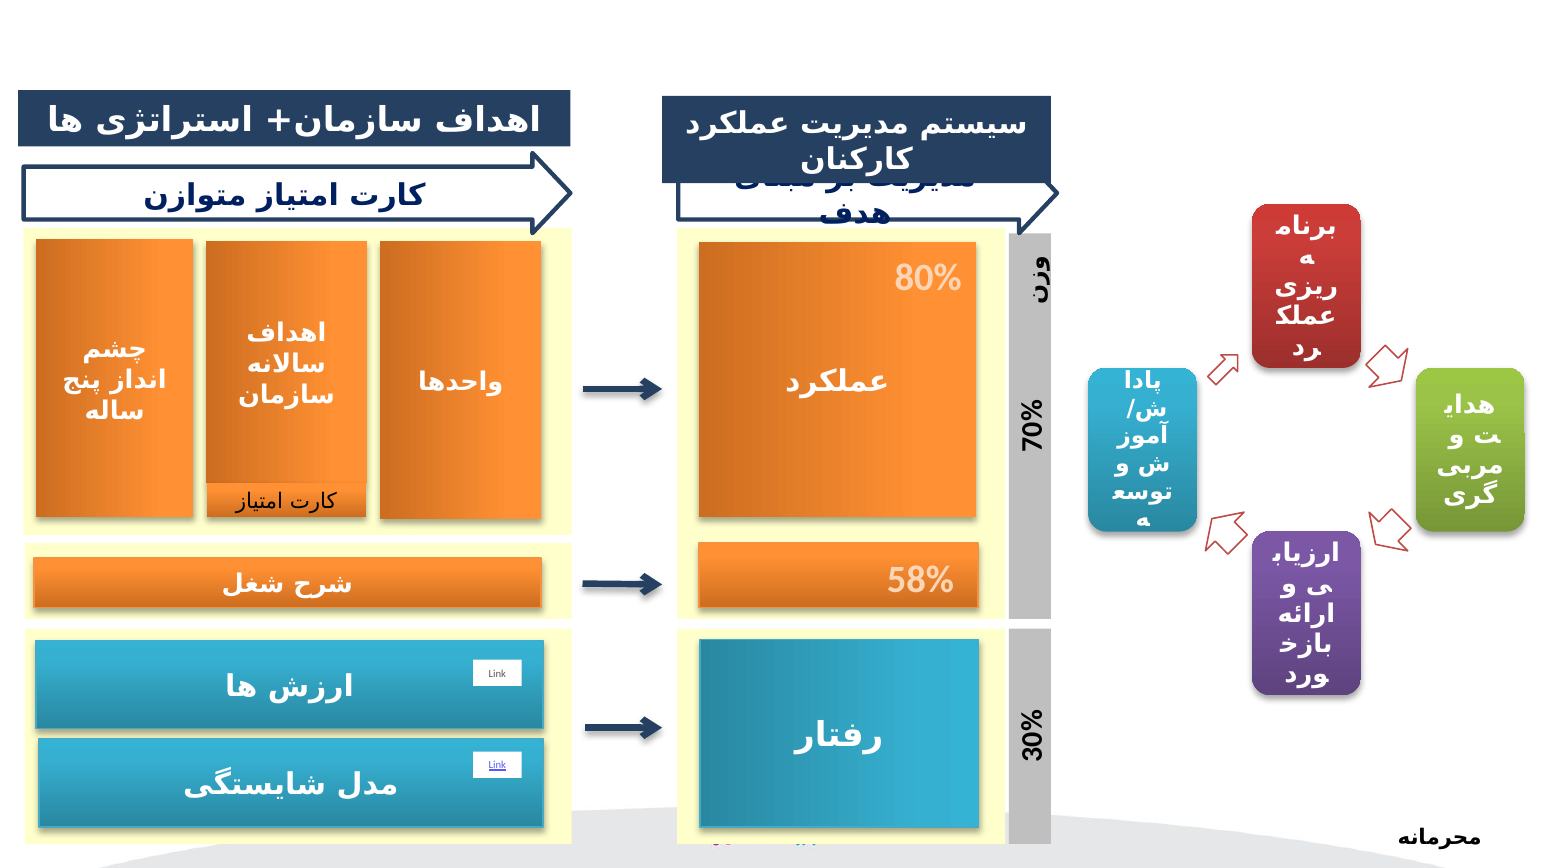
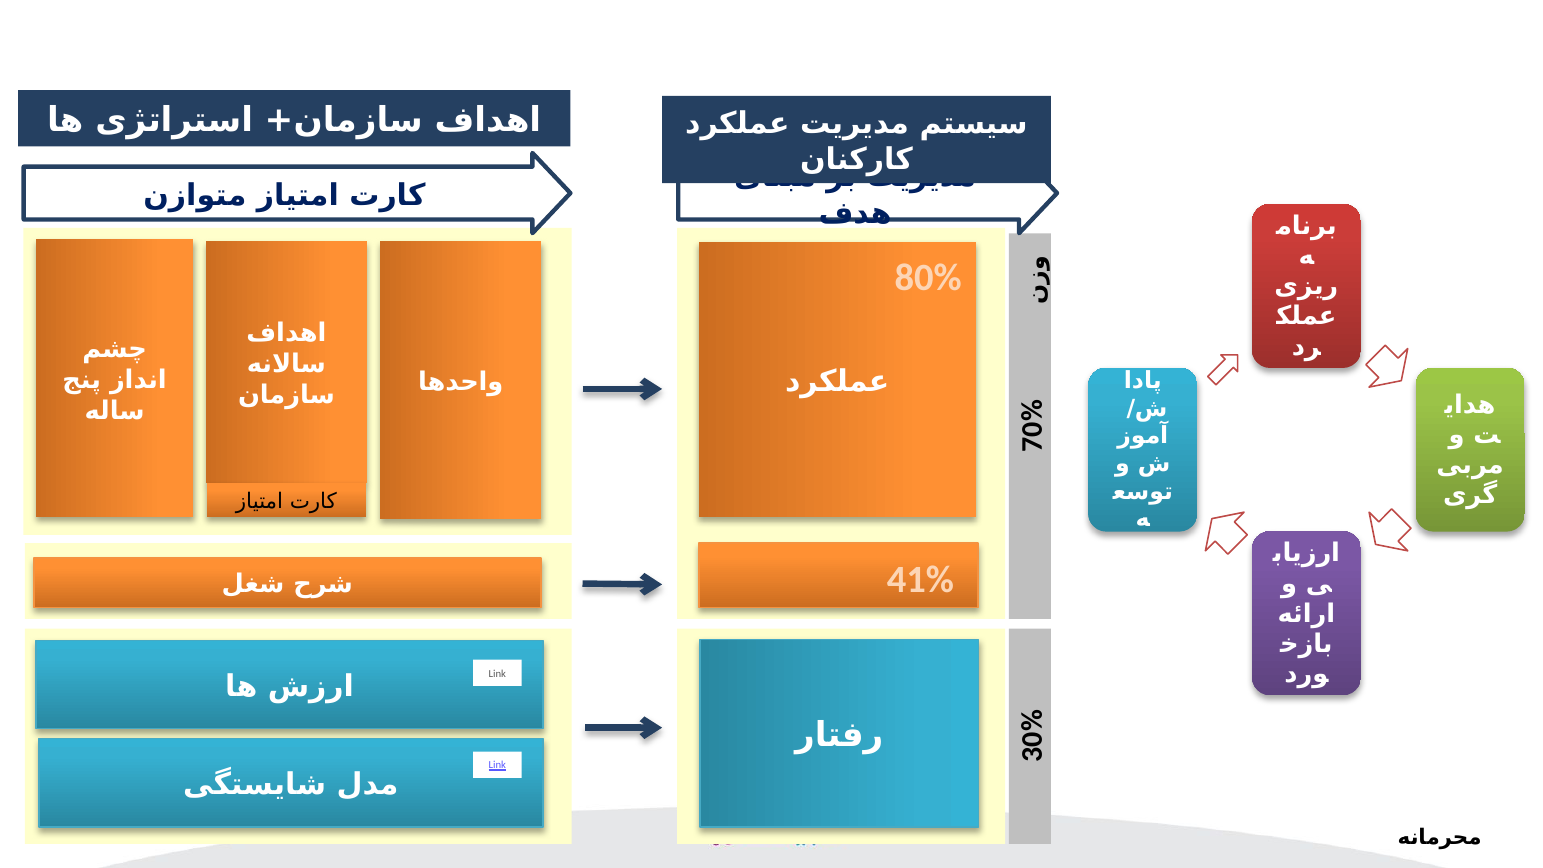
58%: 58% -> 41%
